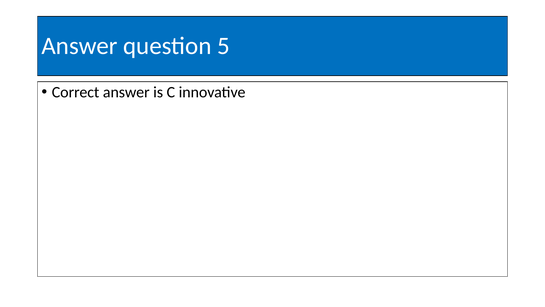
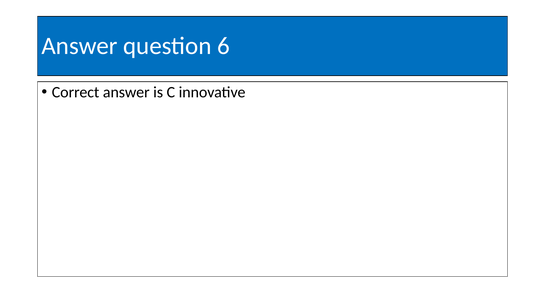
5: 5 -> 6
